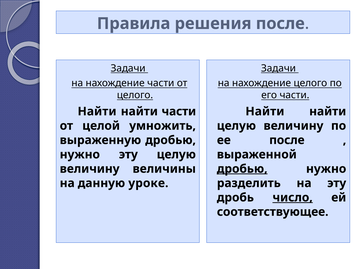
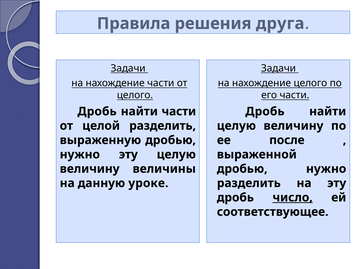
решения после: после -> друга
Найти at (97, 111): Найти -> Дробь
Найти at (265, 111): Найти -> Дробь
целой умножить: умножить -> разделить
дробью at (242, 168) underline: present -> none
